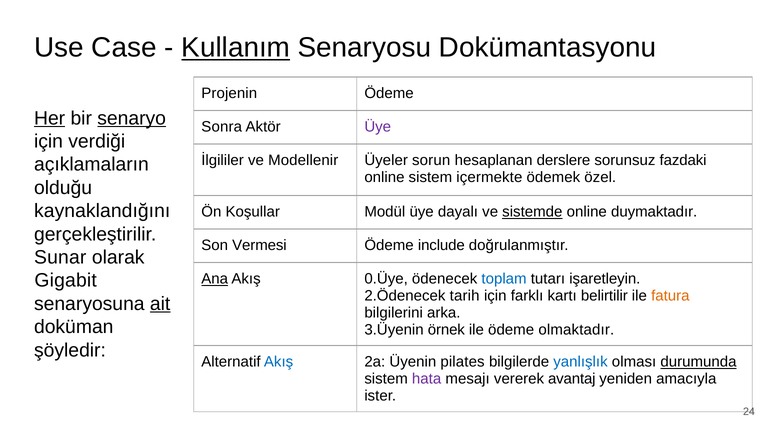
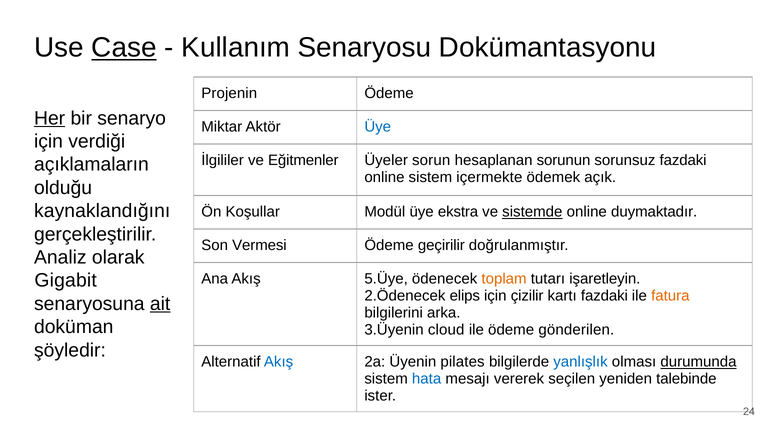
Case underline: none -> present
Kullanım underline: present -> none
senaryo underline: present -> none
Sonra: Sonra -> Miktar
Üye at (378, 127) colour: purple -> blue
Modellenir: Modellenir -> Eğitmenler
derslere: derslere -> sorunun
özel: özel -> açık
dayalı: dayalı -> ekstra
include: include -> geçirilir
Sunar: Sunar -> Analiz
Ana underline: present -> none
0.Üye: 0.Üye -> 5.Üye
toplam colour: blue -> orange
tarih: tarih -> elips
farklı: farklı -> çizilir
kartı belirtilir: belirtilir -> fazdaki
örnek: örnek -> cloud
olmaktadır: olmaktadır -> gönderilen
hata colour: purple -> blue
avantaj: avantaj -> seçilen
amacıyla: amacıyla -> talebinde
